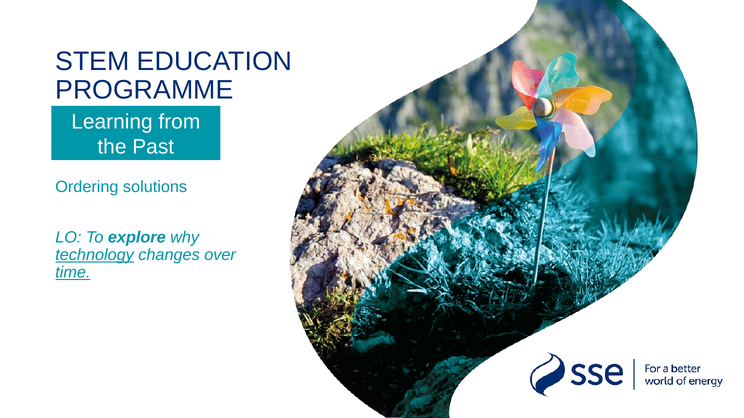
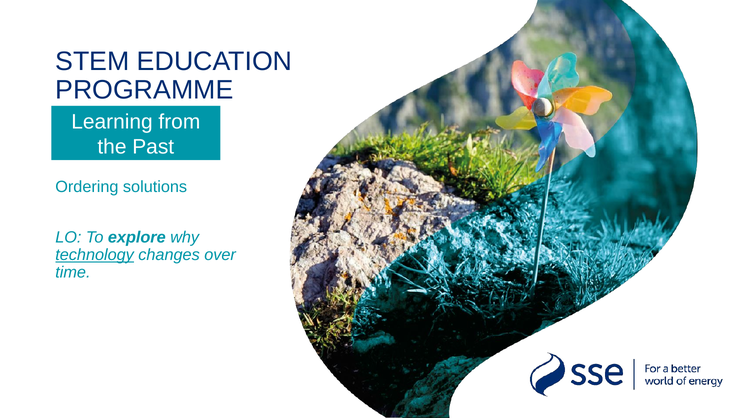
time underline: present -> none
